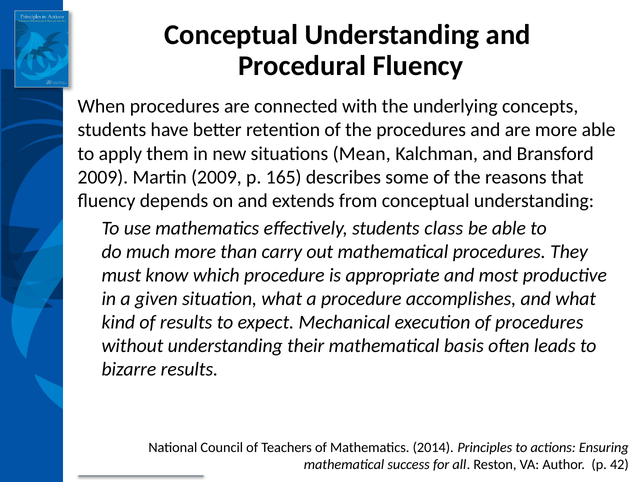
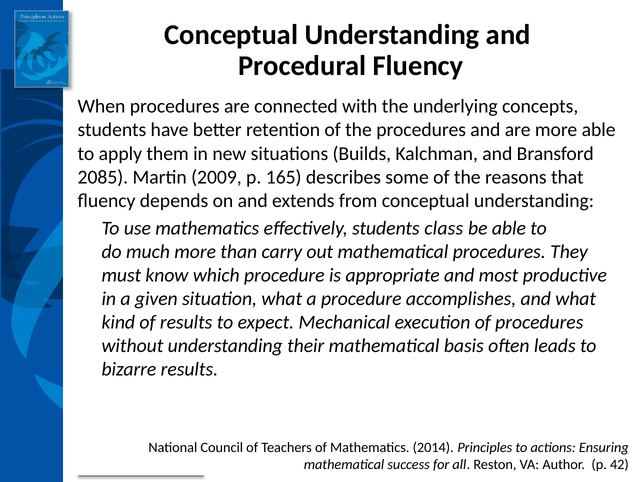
Mean: Mean -> Builds
2009 at (103, 177): 2009 -> 2085
